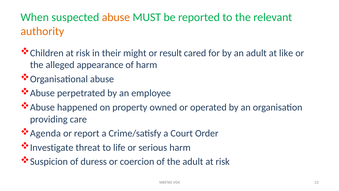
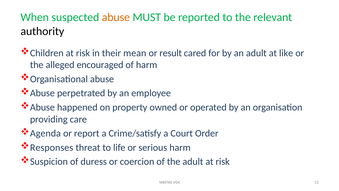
authority colour: orange -> black
might: might -> mean
appearance: appearance -> encouraged
Investigate: Investigate -> Responses
